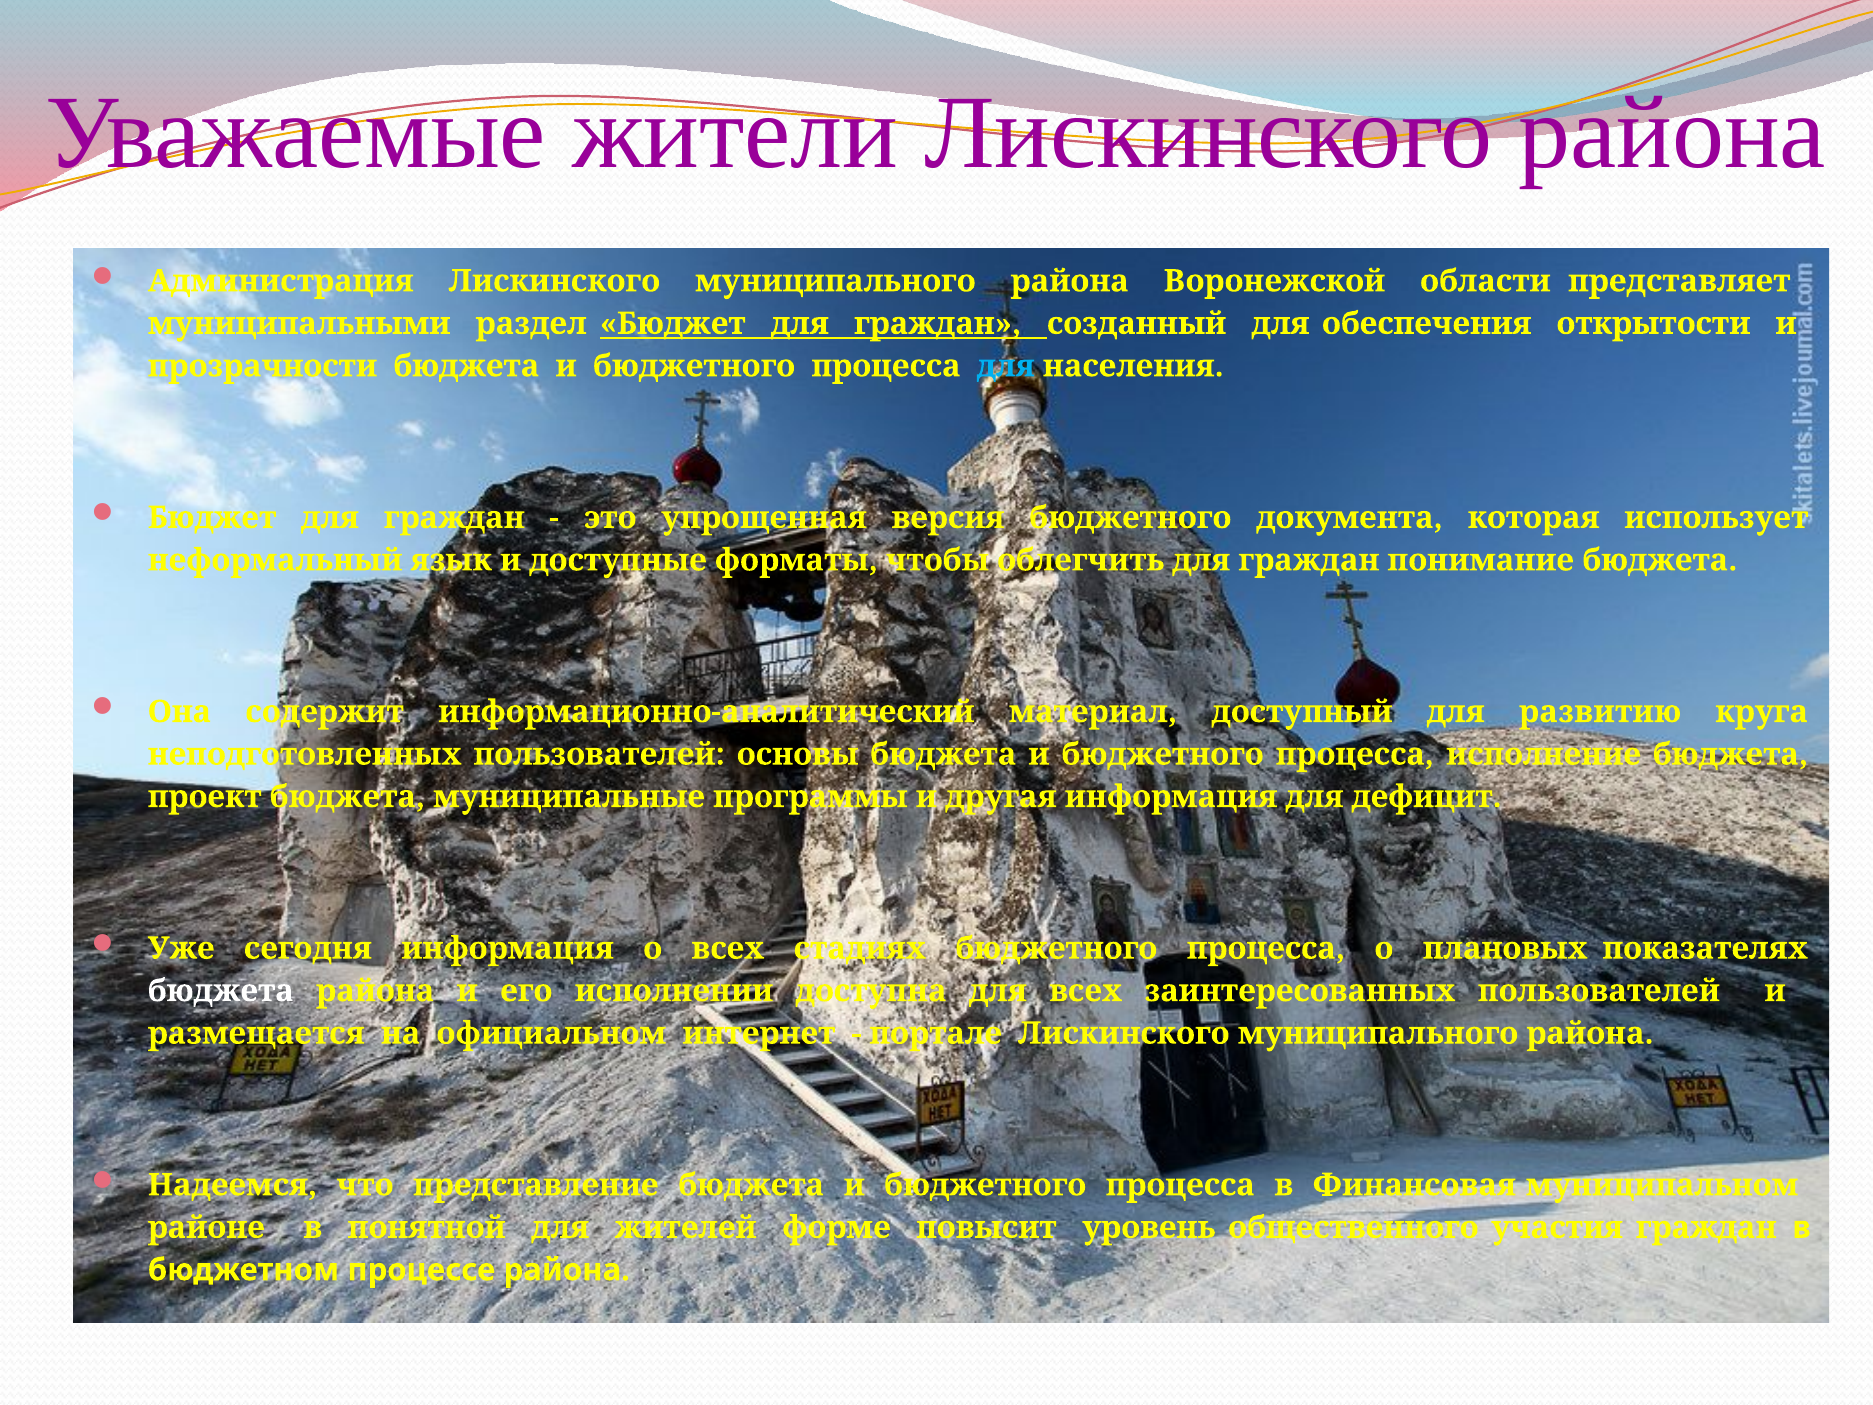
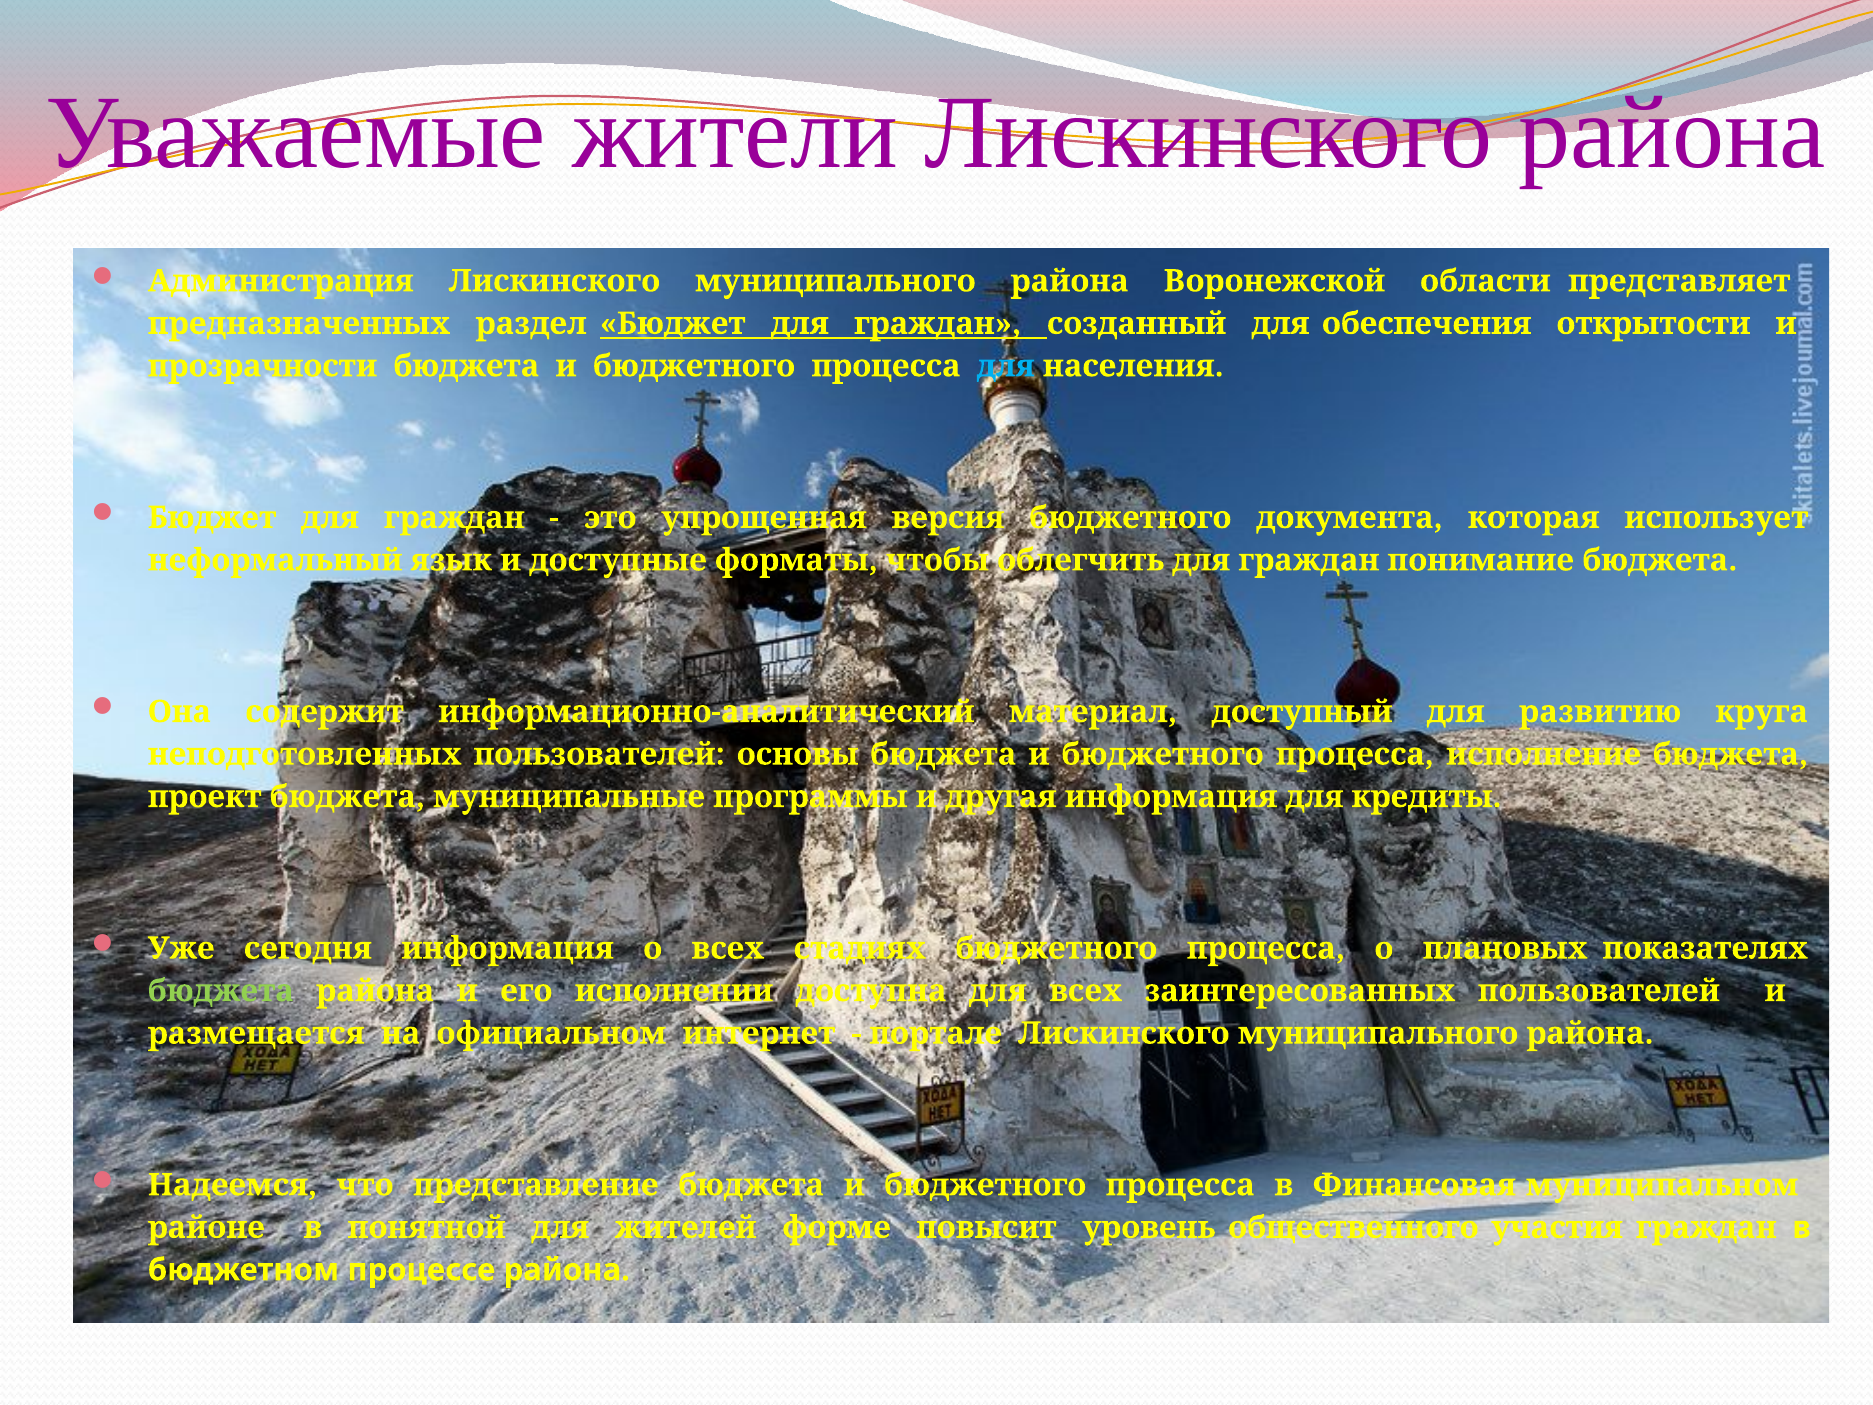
муниципальными: муниципальными -> предназначенных
дефицит: дефицит -> кредиты
бюджета at (221, 991) colour: white -> light green
